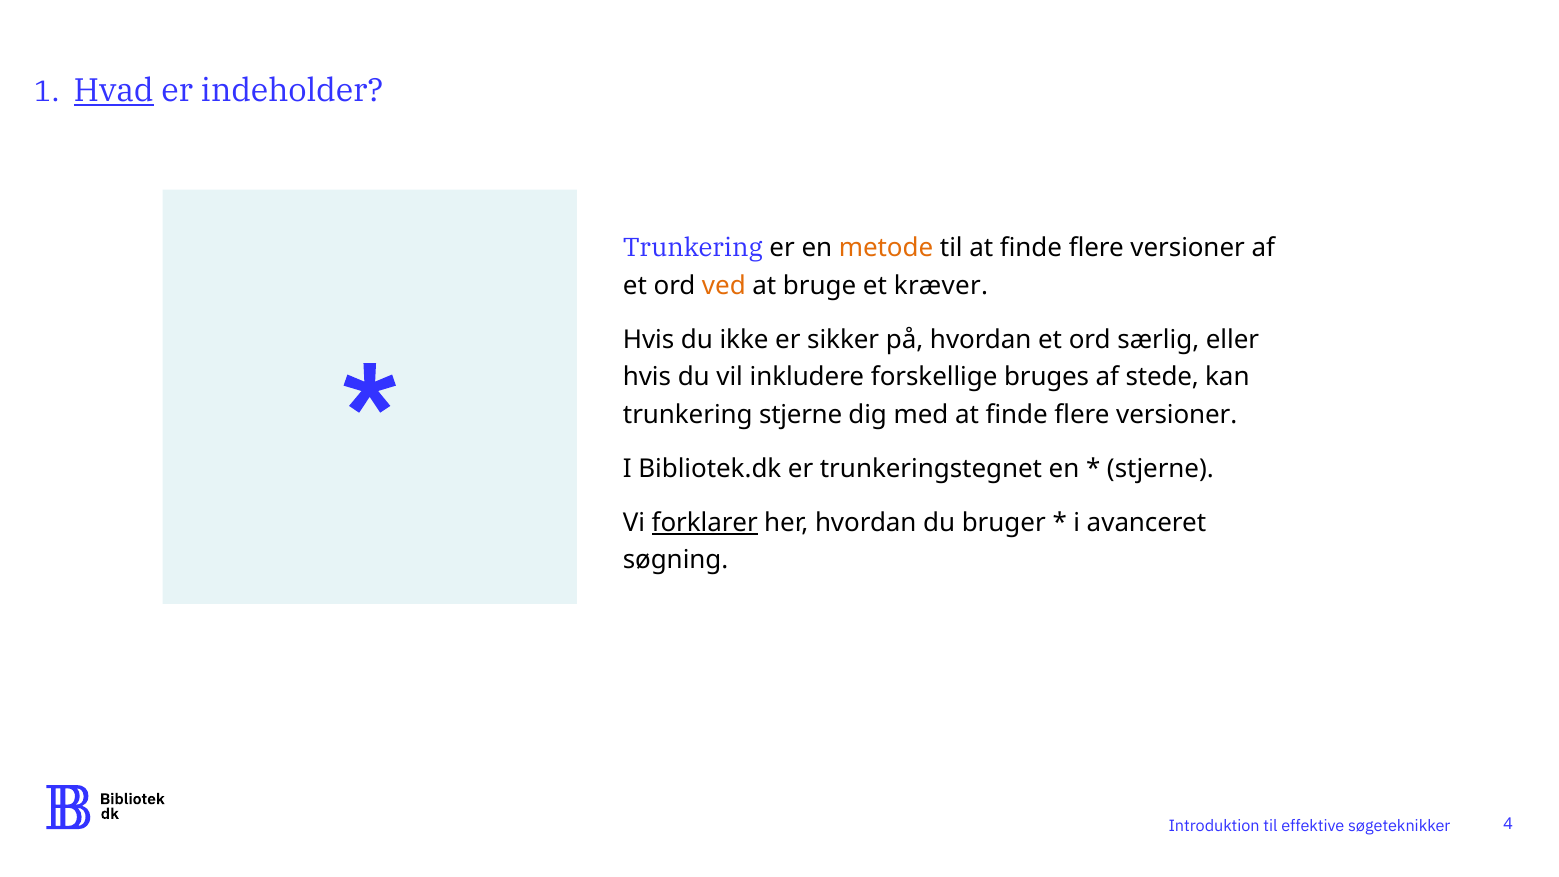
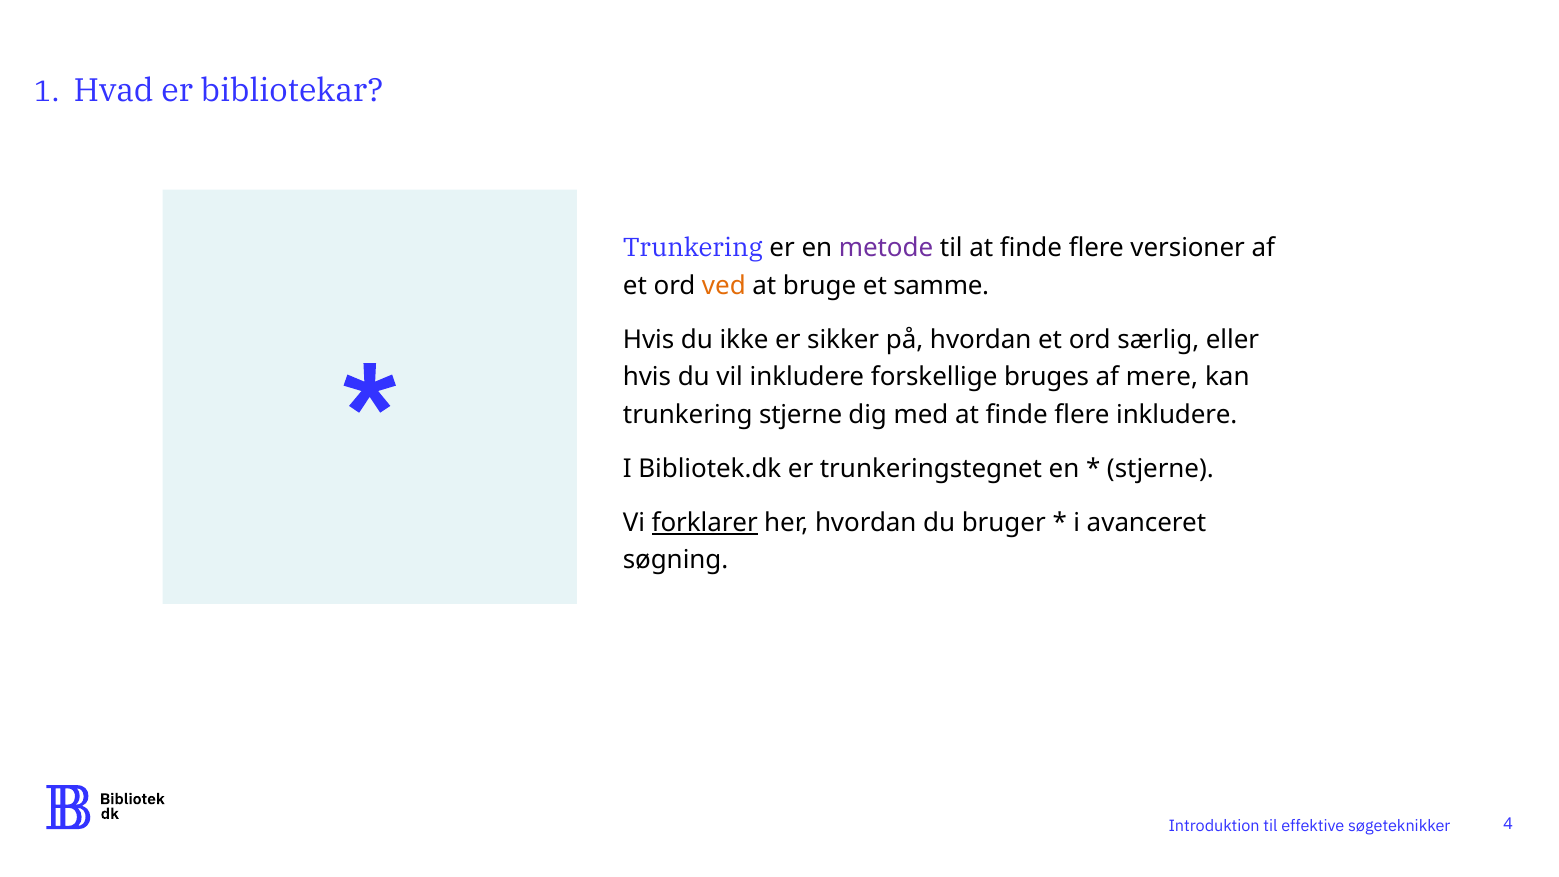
Hvad underline: present -> none
indeholder: indeholder -> bibliotekar
metode colour: orange -> purple
kræver: kræver -> samme
stede: stede -> mere
versioner at (1177, 415): versioner -> inkludere
